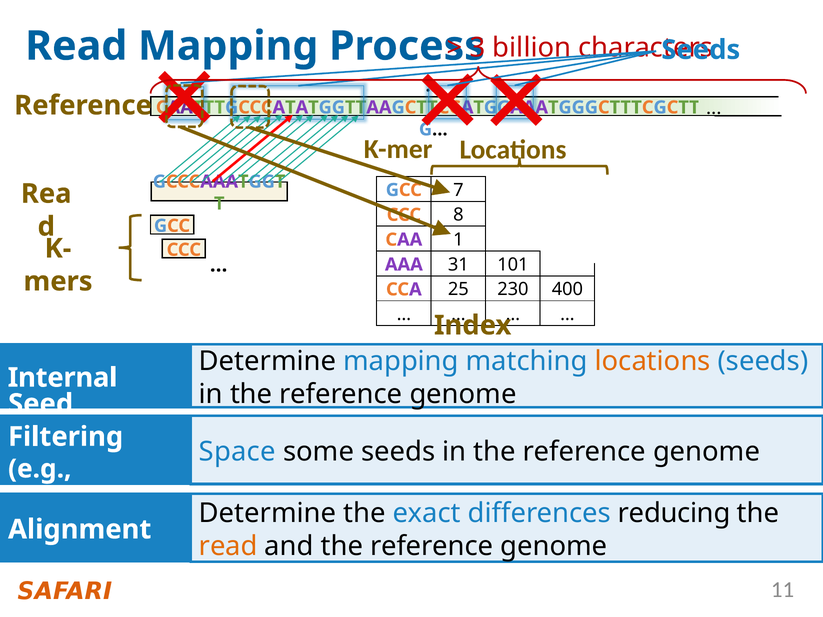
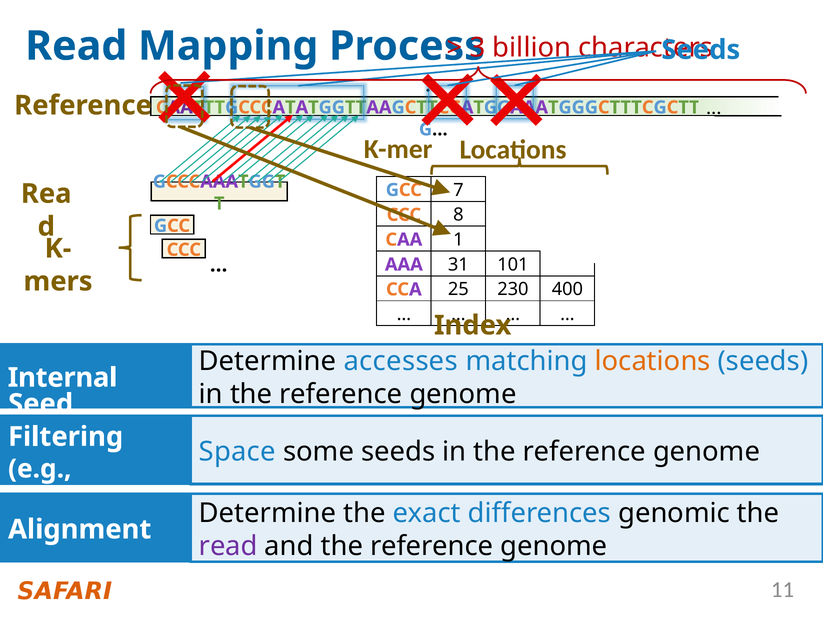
Determine mapping: mapping -> accesses
reducing: reducing -> genomic
read at (228, 546) colour: orange -> purple
